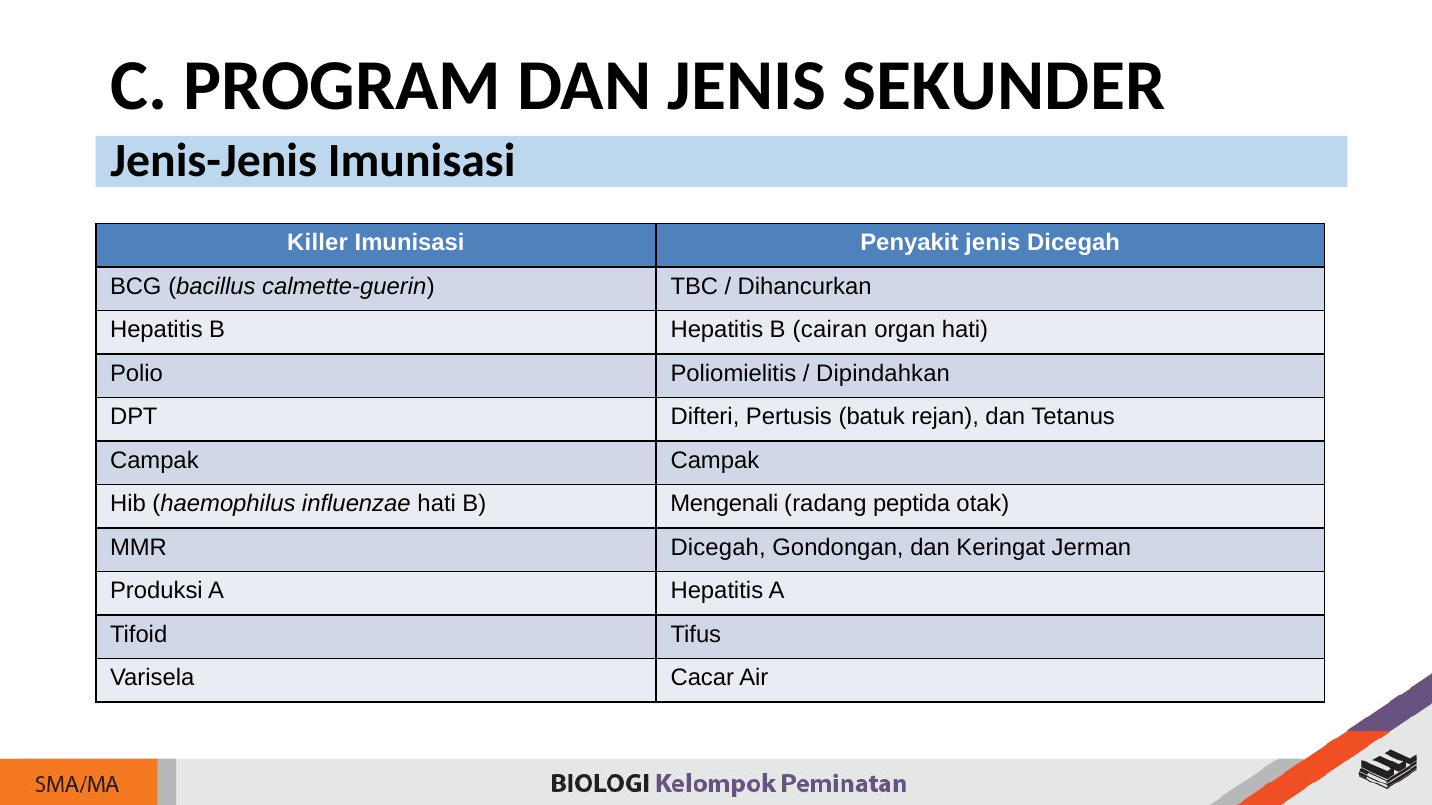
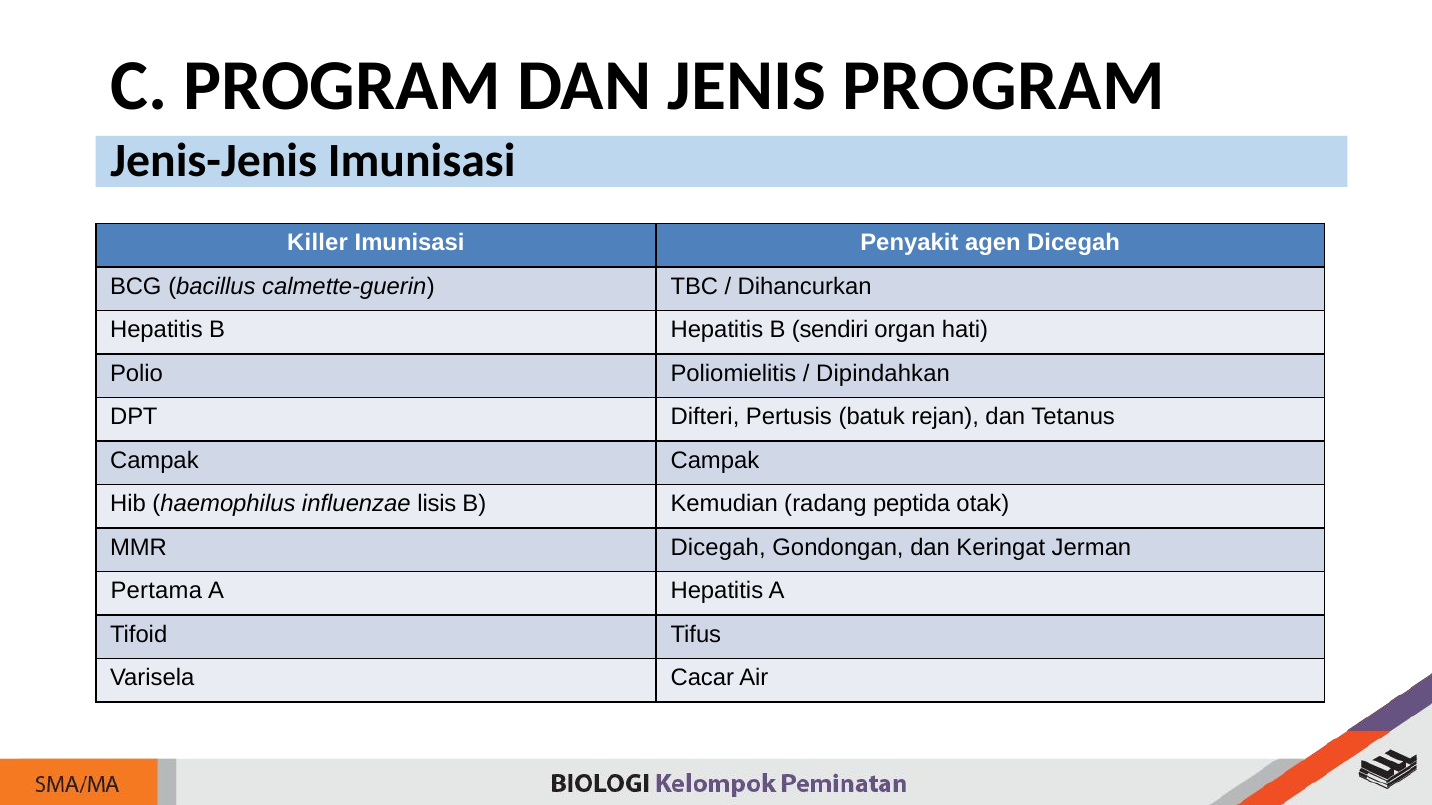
JENIS SEKUNDER: SEKUNDER -> PROGRAM
Penyakit jenis: jenis -> agen
cairan: cairan -> sendiri
influenzae hati: hati -> lisis
Mengenali: Mengenali -> Kemudian
Produksi: Produksi -> Pertama
